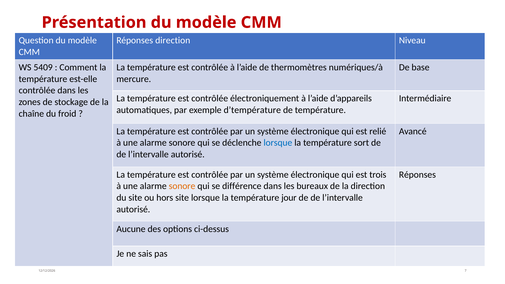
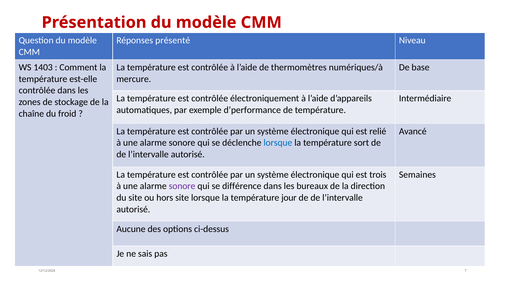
Réponses direction: direction -> présenté
5409: 5409 -> 1403
d’température: d’température -> d’performance
Réponses at (417, 175): Réponses -> Semaines
sonore at (182, 186) colour: orange -> purple
